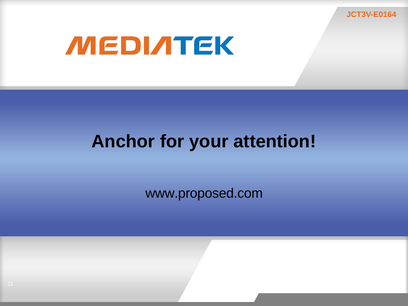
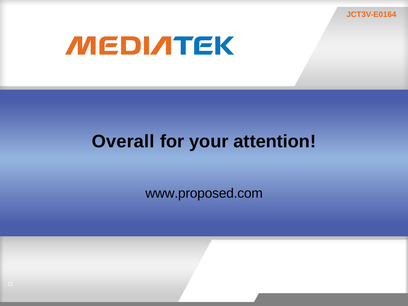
Anchor: Anchor -> Overall
